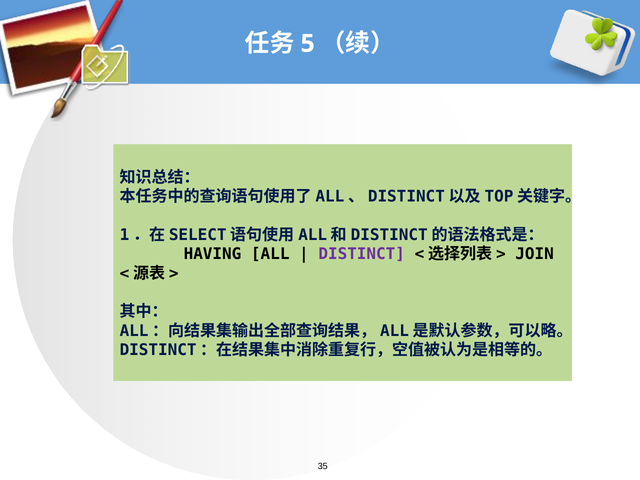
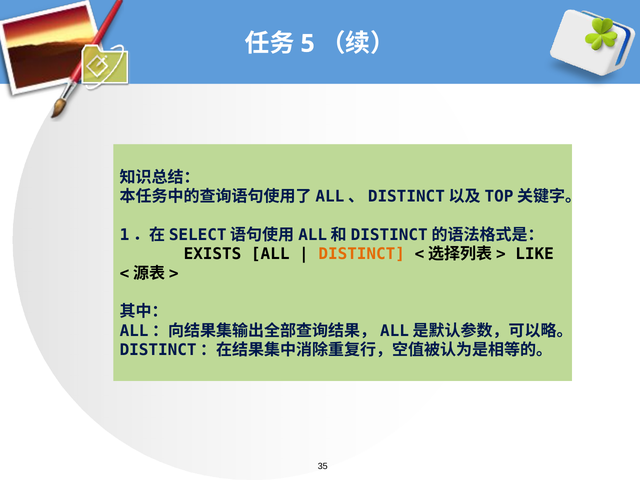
HAVING: HAVING -> EXISTS
DISTINCT colour: purple -> orange
JOIN: JOIN -> LIKE
